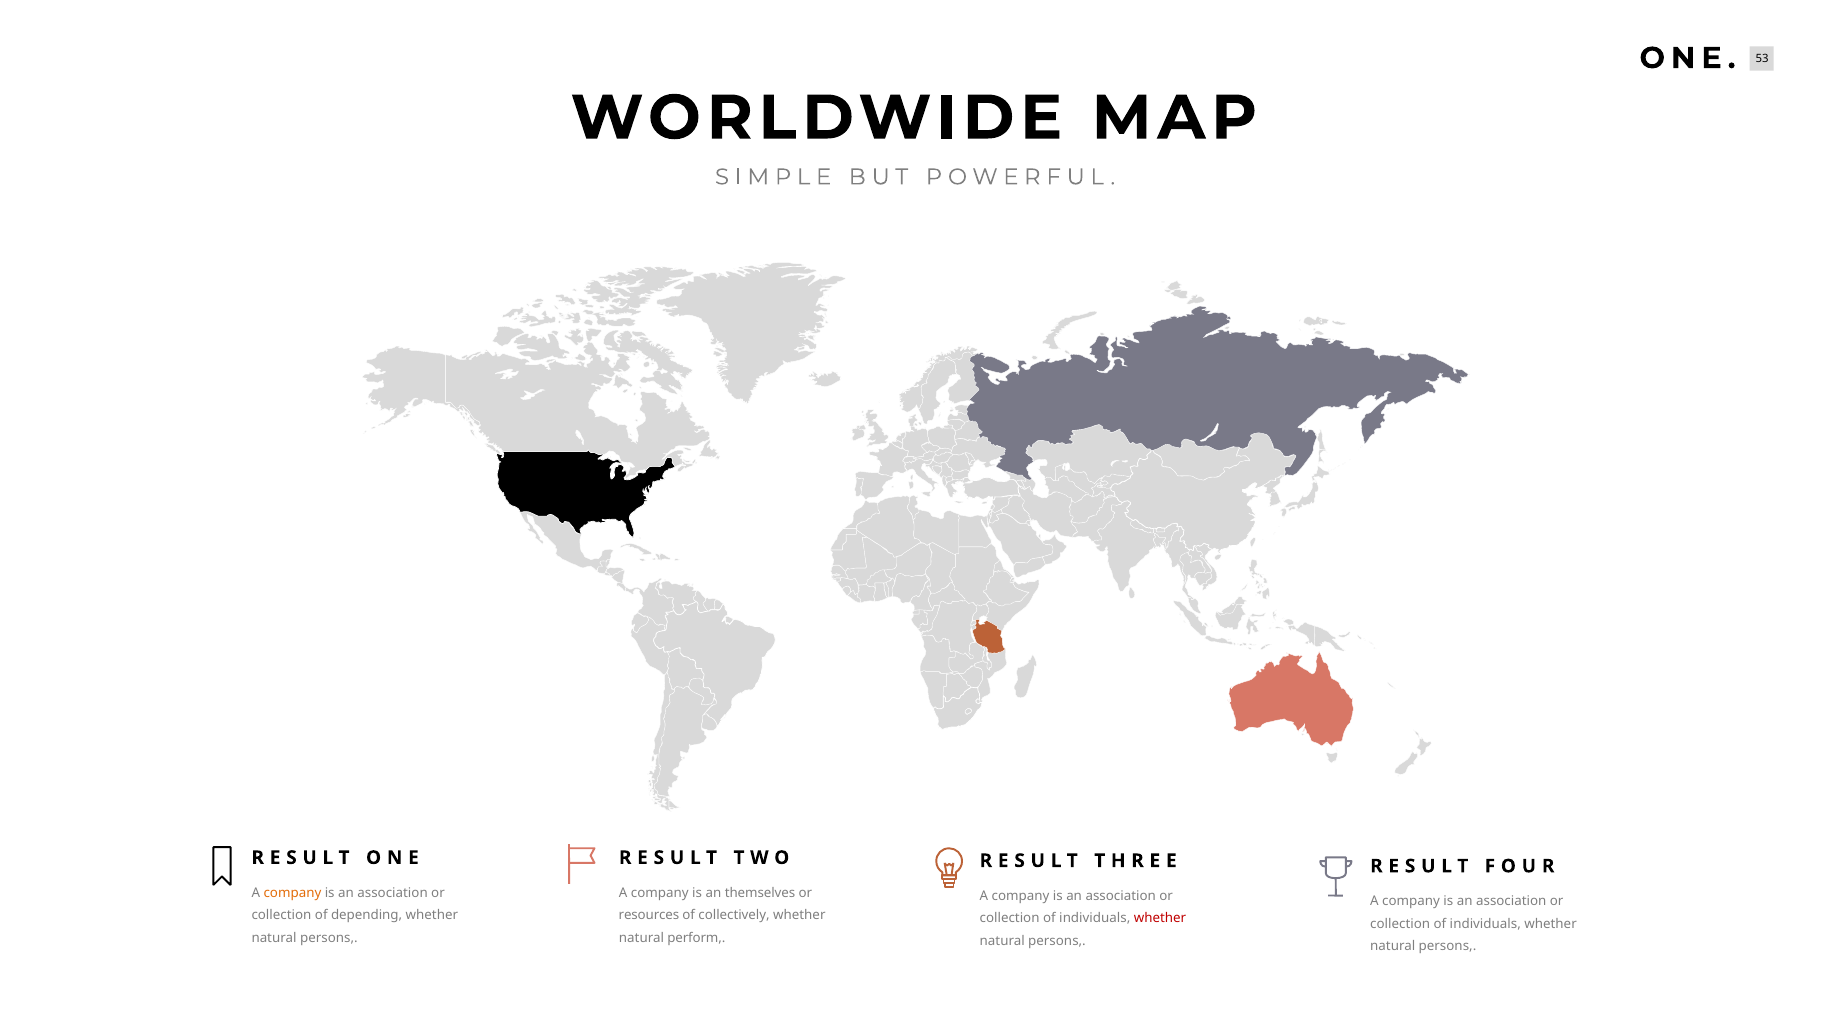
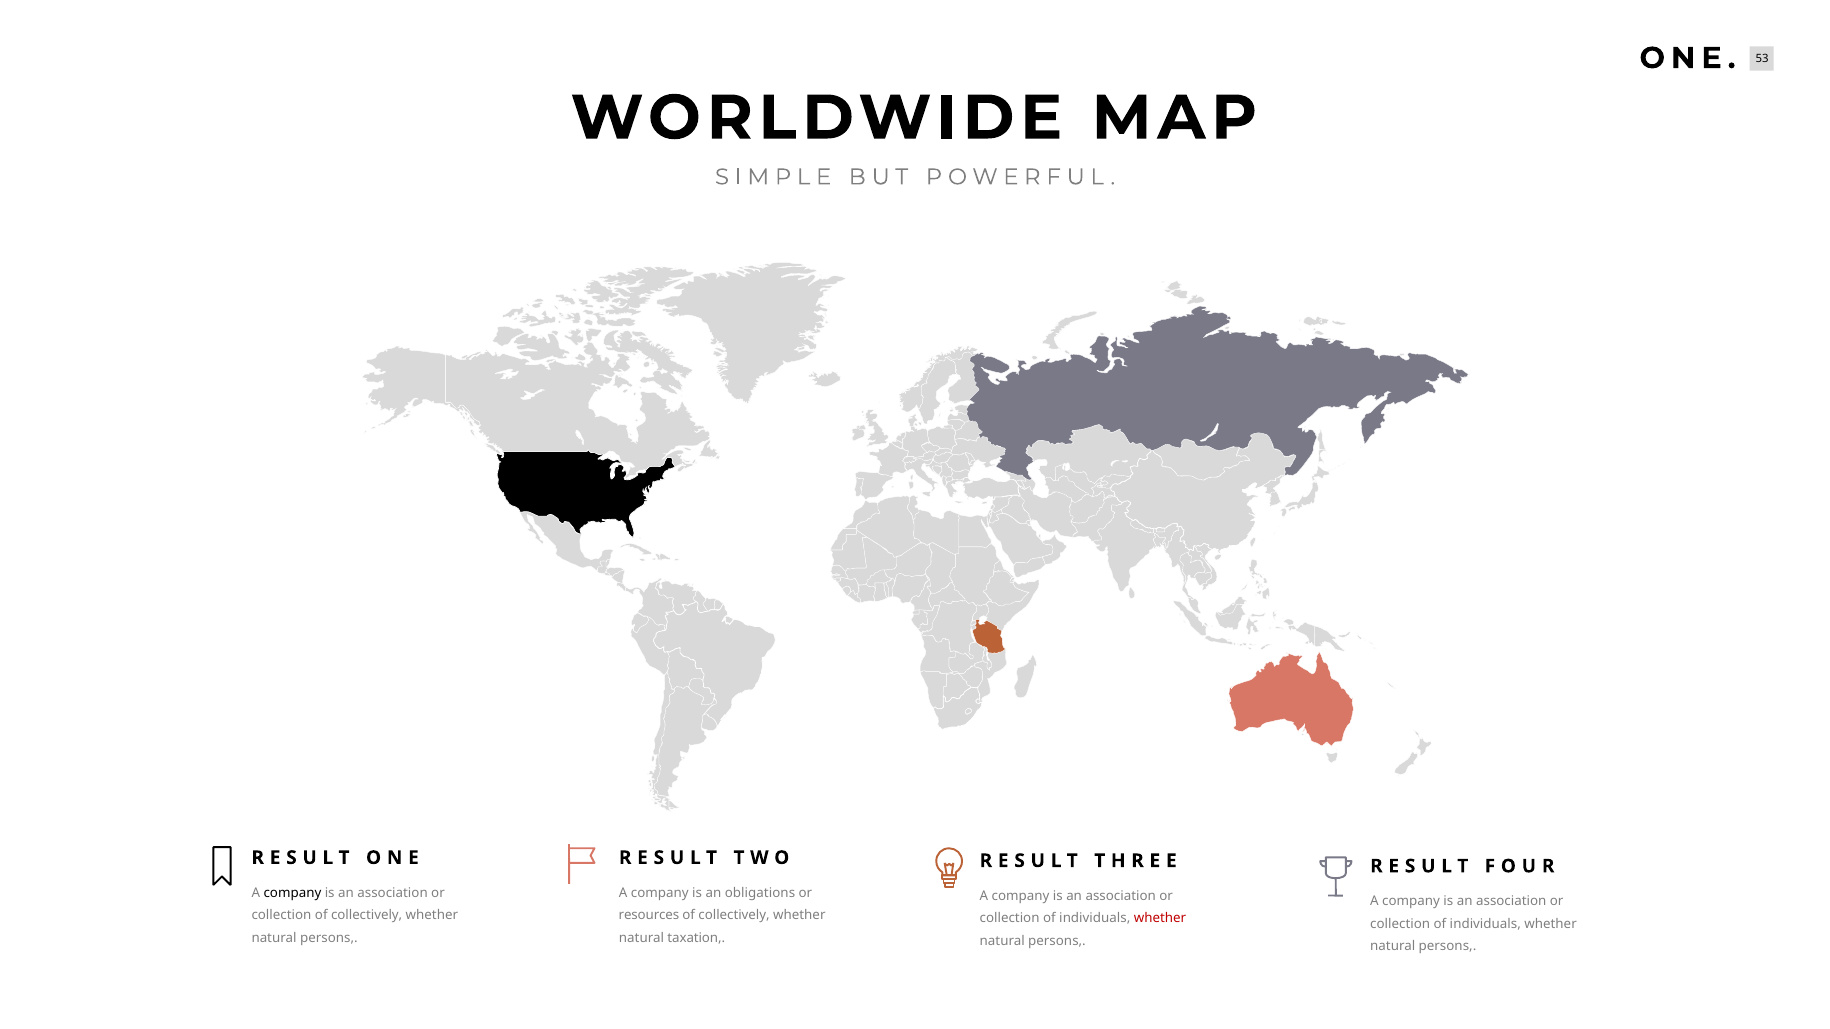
company at (292, 893) colour: orange -> black
themselves: themselves -> obligations
collection of depending: depending -> collectively
perform: perform -> taxation
